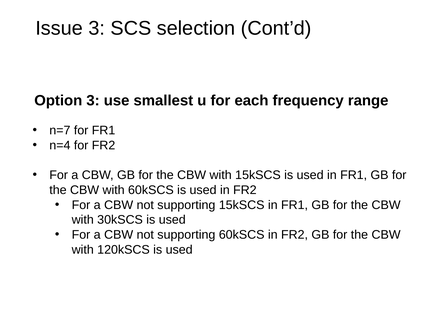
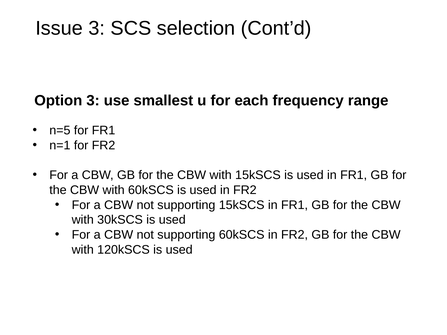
n=7: n=7 -> n=5
n=4: n=4 -> n=1
